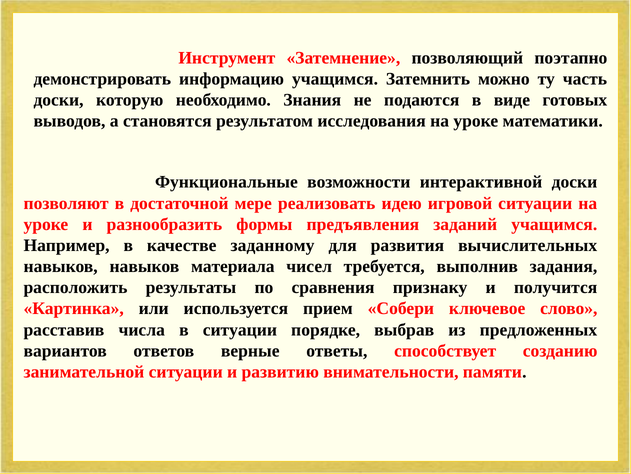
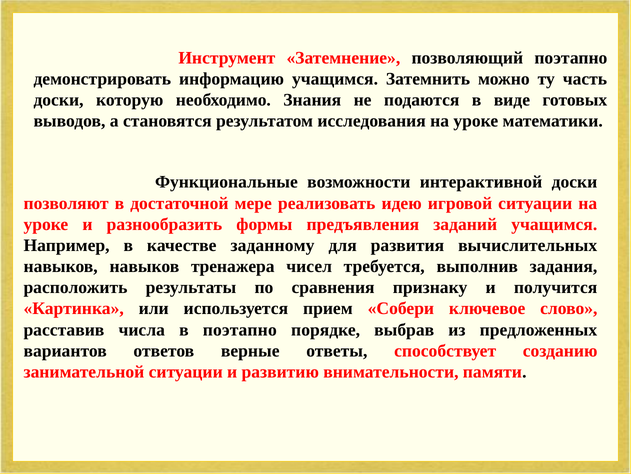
материала: материала -> тренажера
в ситуации: ситуации -> поэтапно
